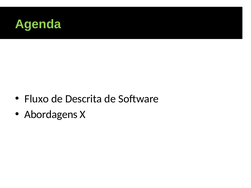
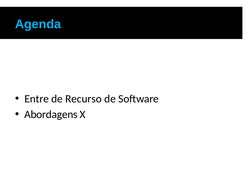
Agenda colour: light green -> light blue
Fluxo: Fluxo -> Entre
Descrita: Descrita -> Recurso
